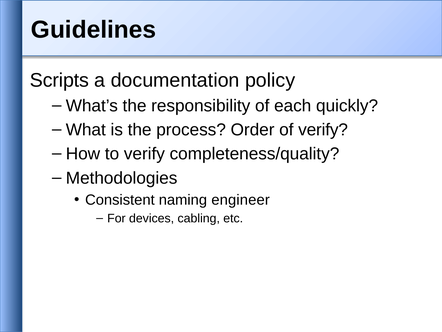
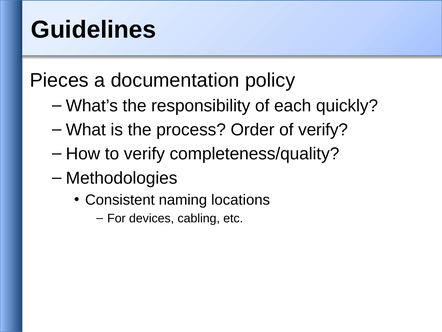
Scripts: Scripts -> Pieces
engineer: engineer -> locations
